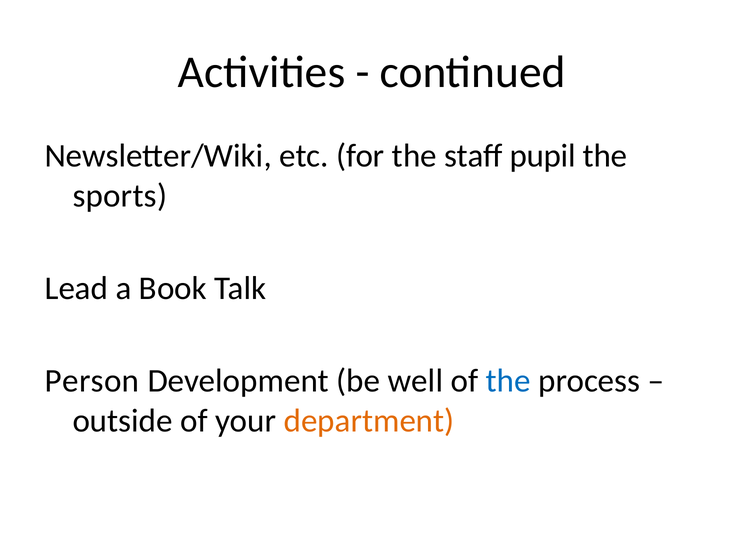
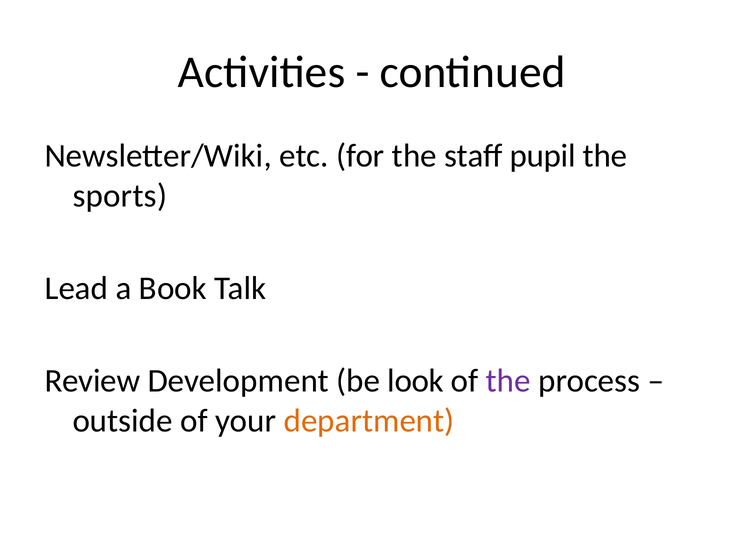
Person: Person -> Review
well: well -> look
the at (508, 381) colour: blue -> purple
